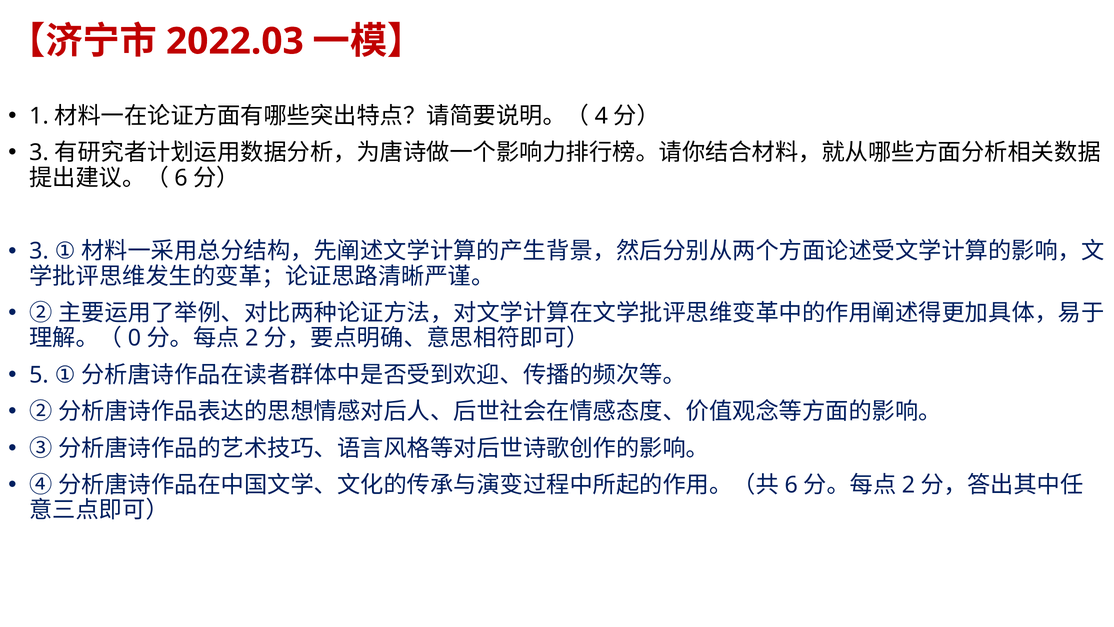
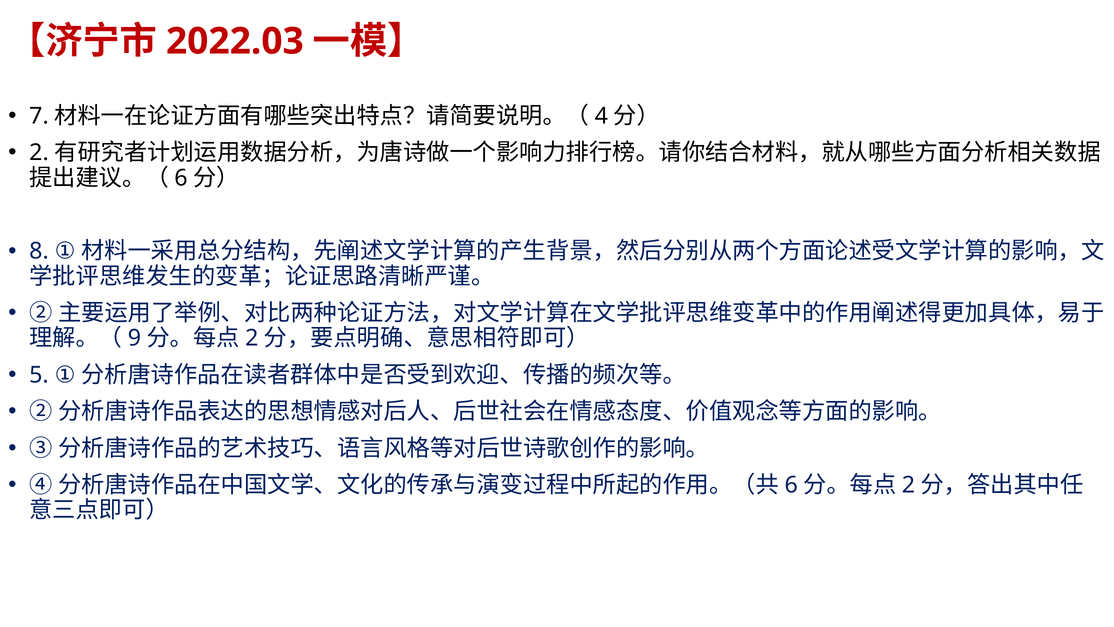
1: 1 -> 7
3 at (39, 153): 3 -> 2
3 at (39, 251): 3 -> 8
0: 0 -> 9
